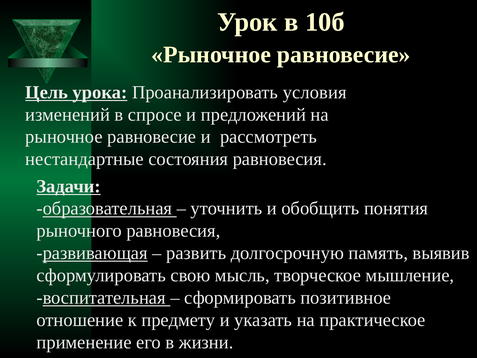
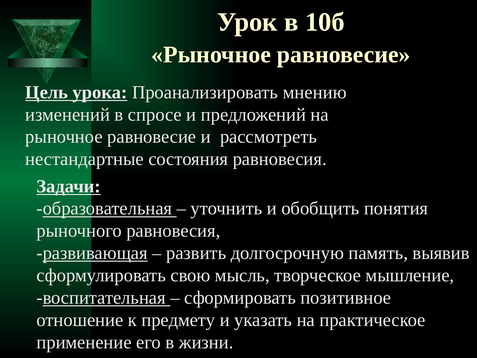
условия: условия -> мнению
